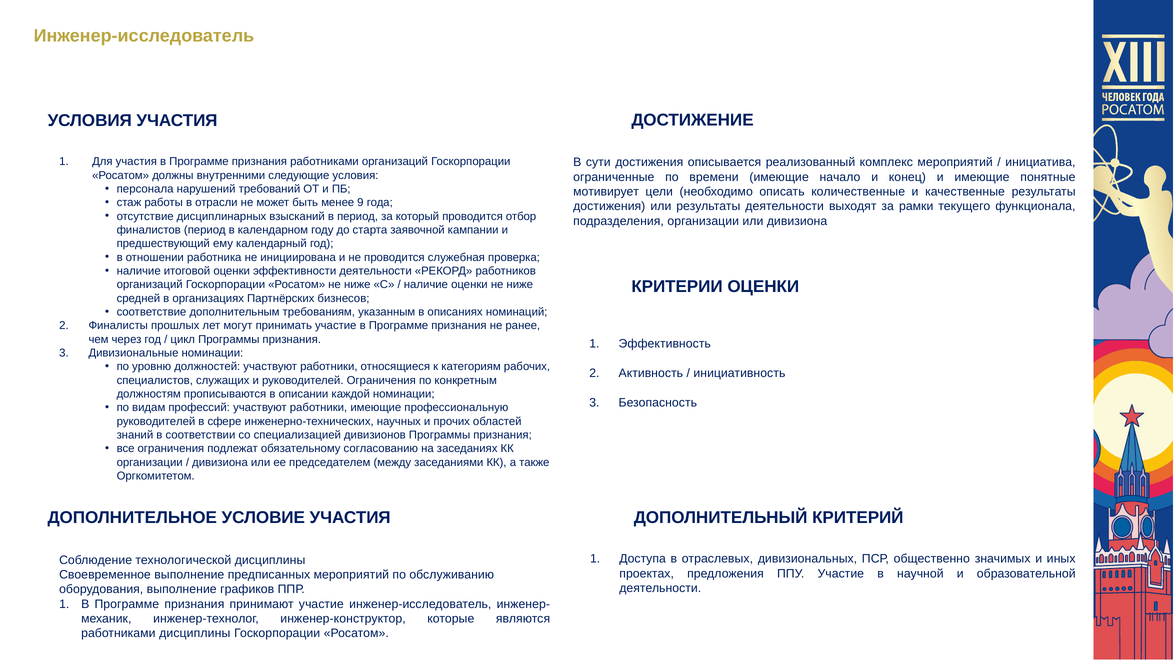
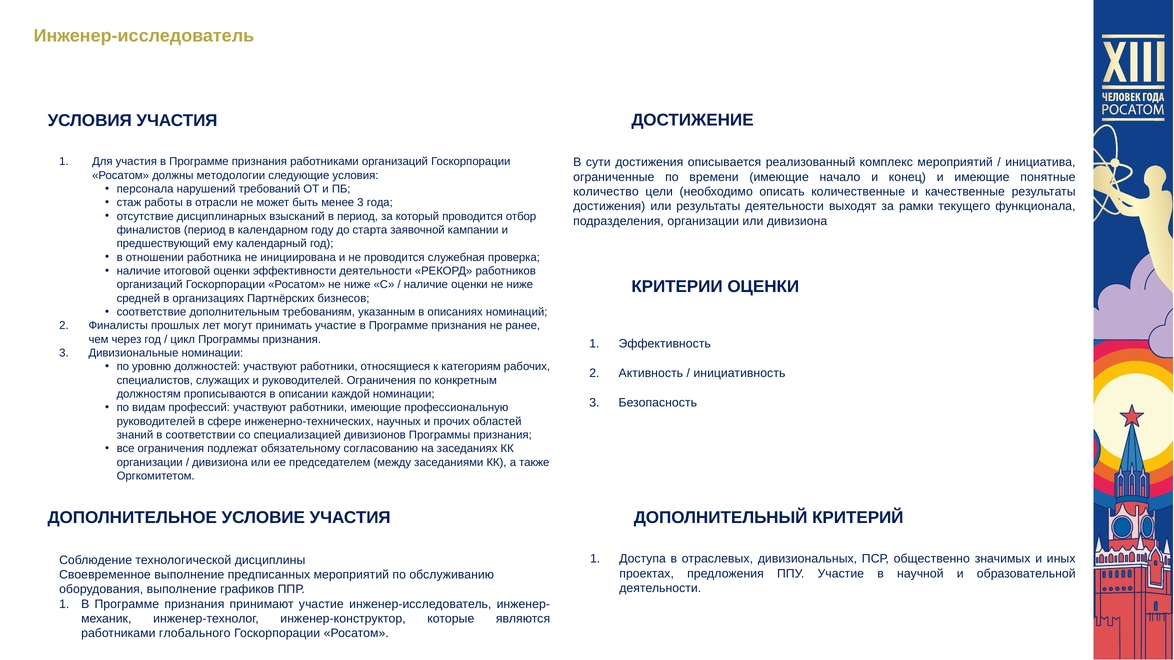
внутренними: внутренними -> методологии
мотивирует: мотивирует -> количество
менее 9: 9 -> 3
работниками дисциплины: дисциплины -> глобального
